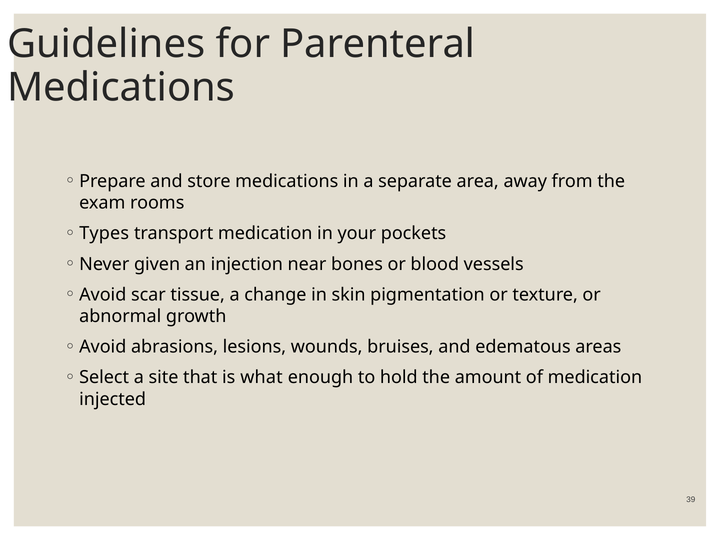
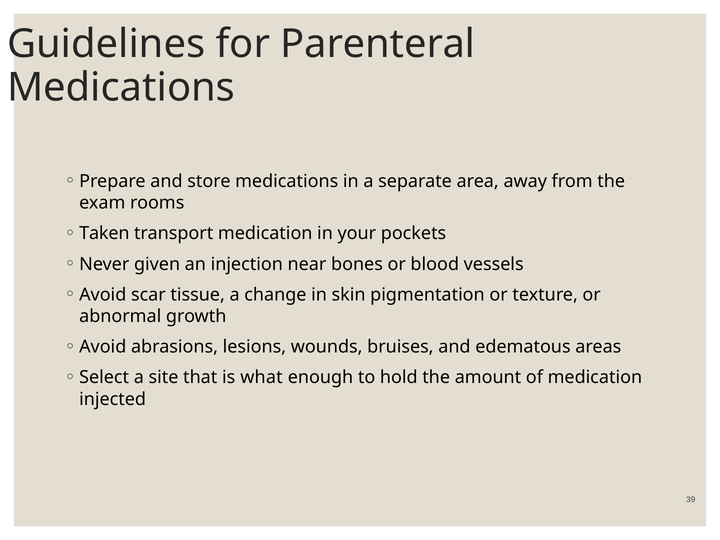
Types: Types -> Taken
